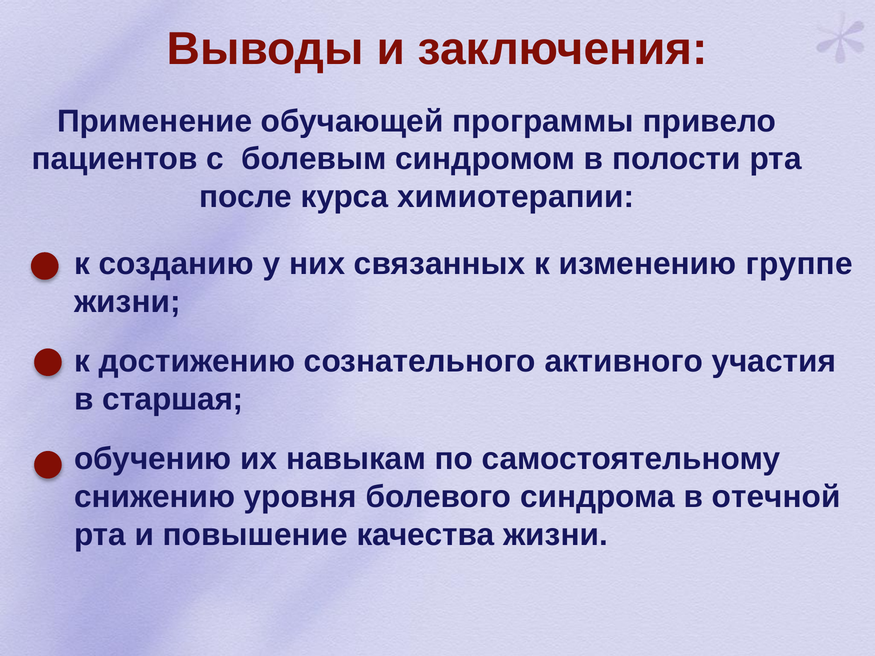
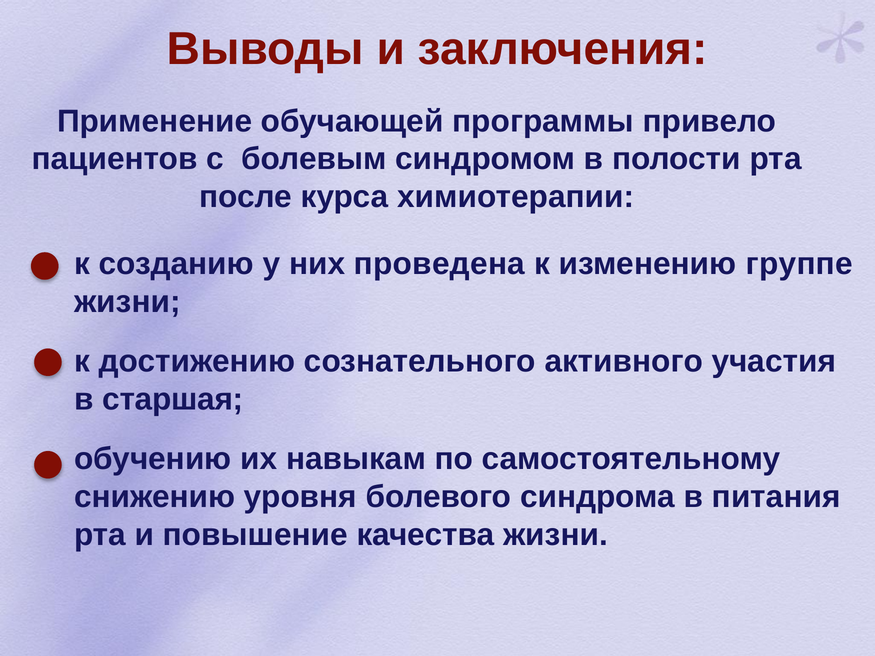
связанных: связанных -> проведена
отечной: отечной -> питания
